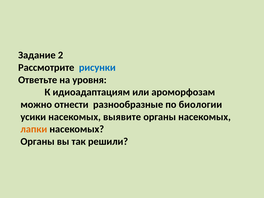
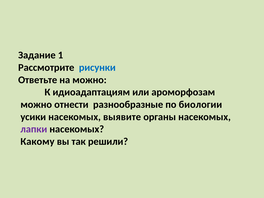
2: 2 -> 1
на уровня: уровня -> можно
лапки colour: orange -> purple
Органы at (38, 141): Органы -> Какому
